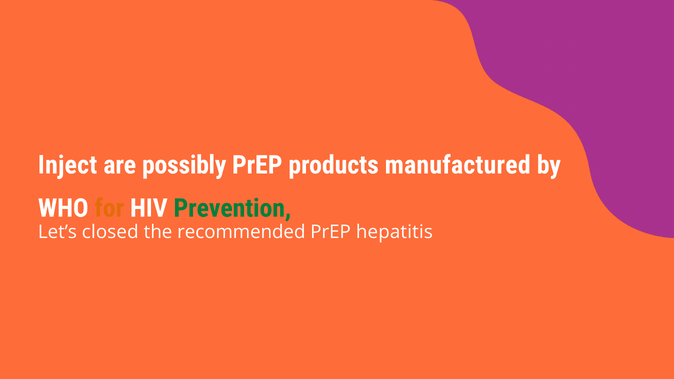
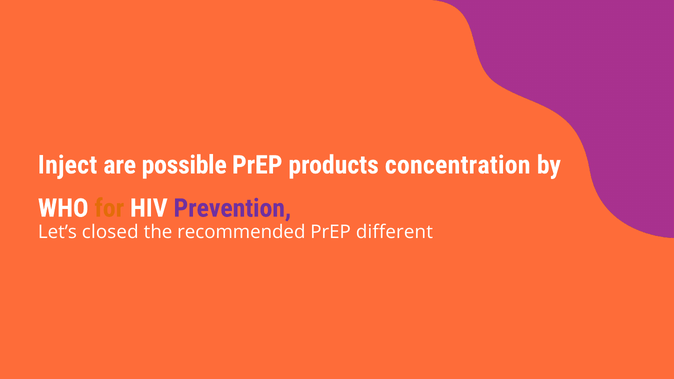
possibly: possibly -> possible
manufactured: manufactured -> concentration
Prevention colour: green -> purple
hepatitis: hepatitis -> different
